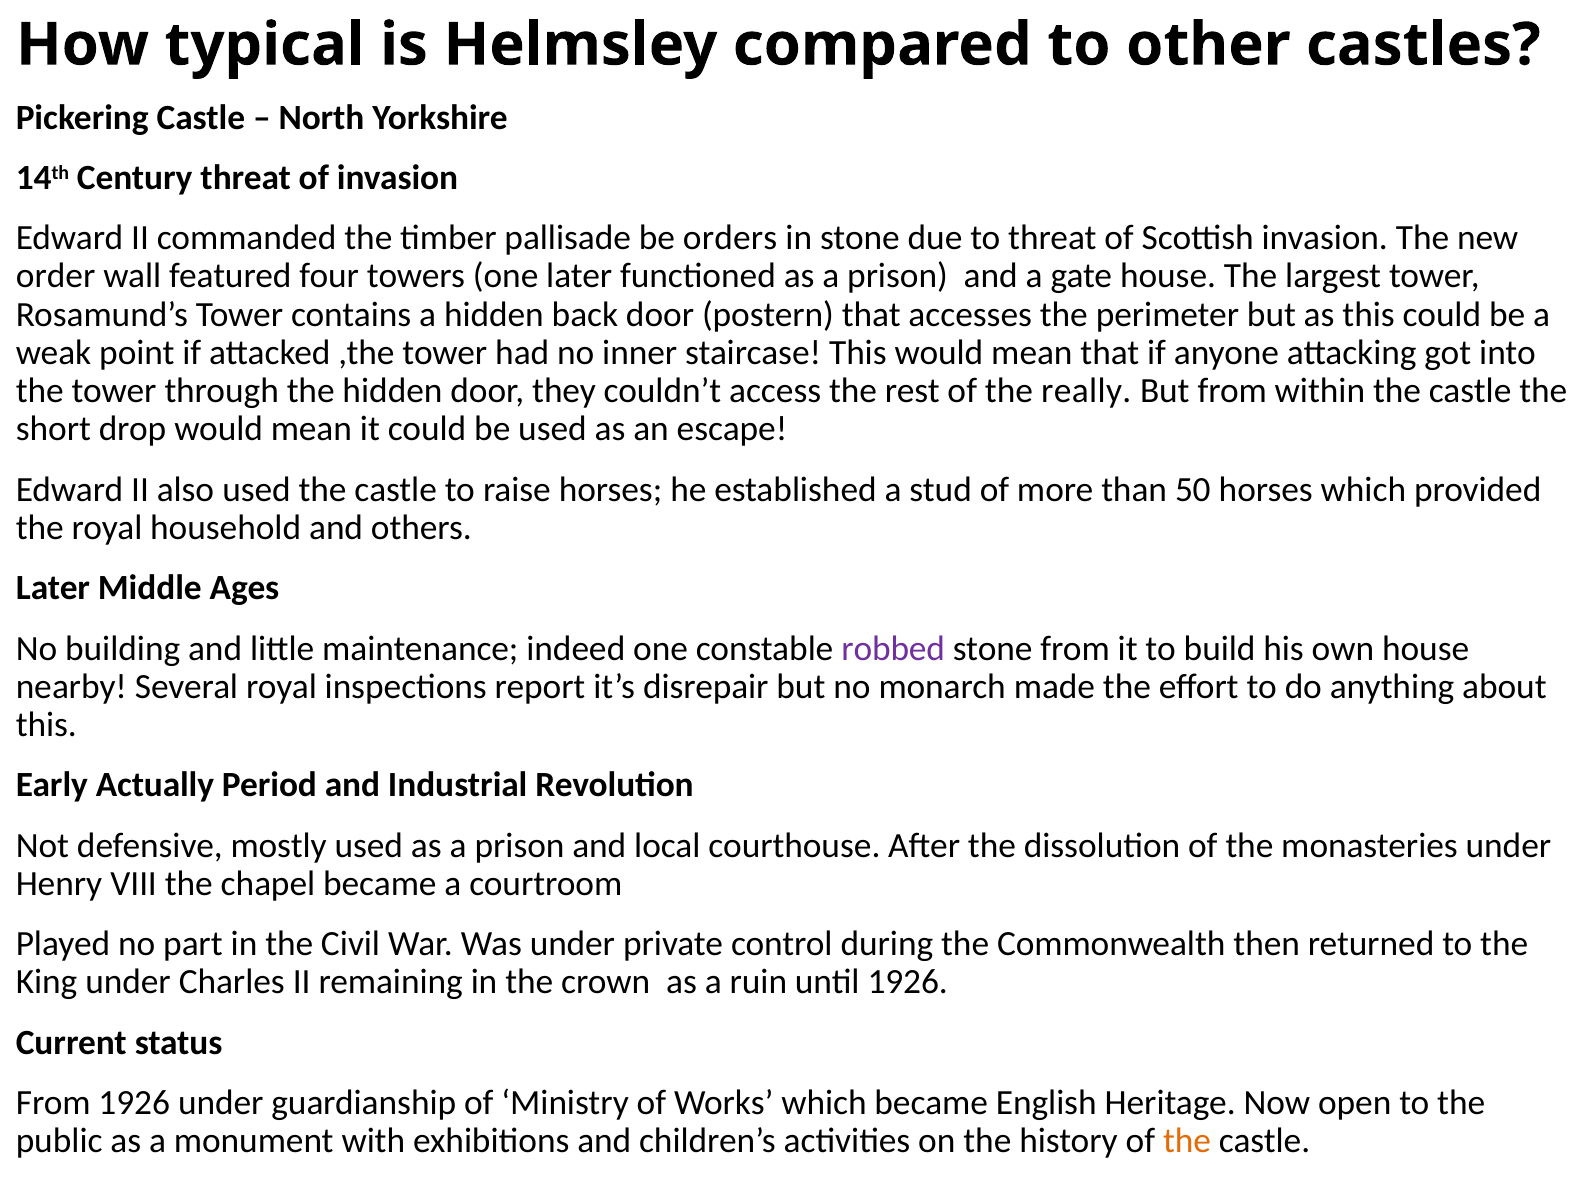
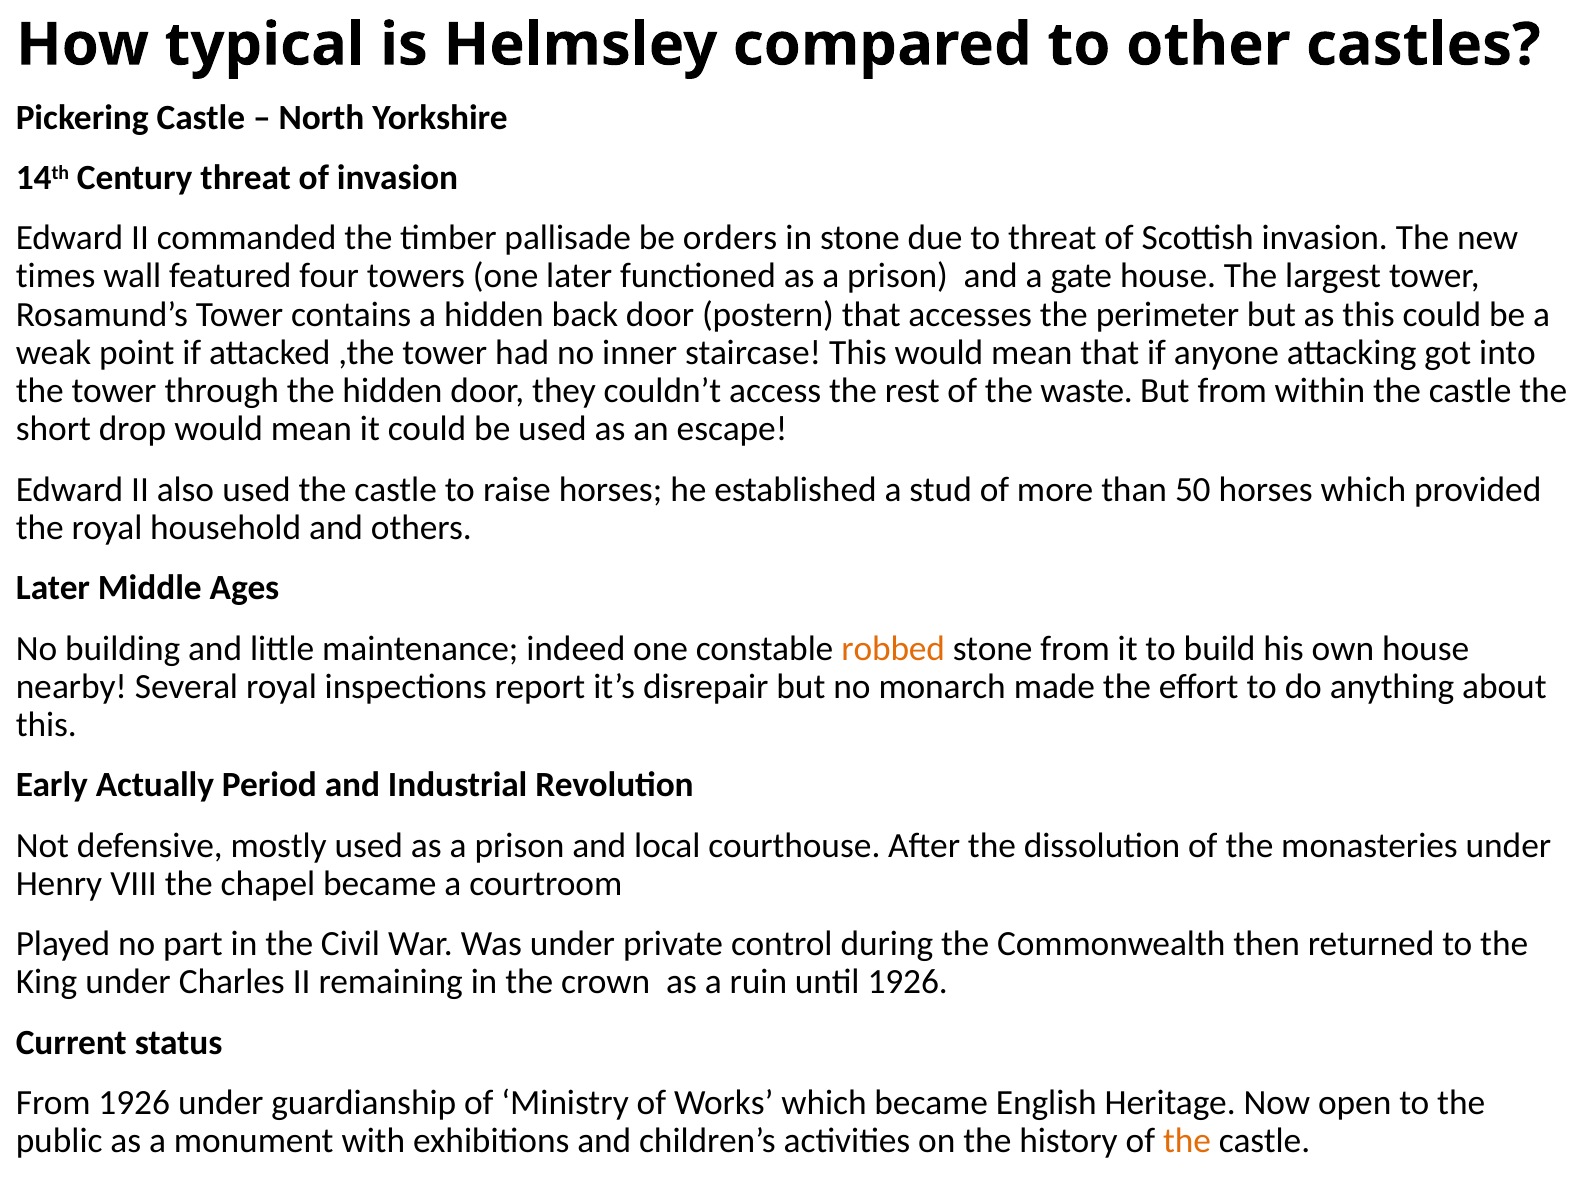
order: order -> times
really: really -> waste
robbed colour: purple -> orange
